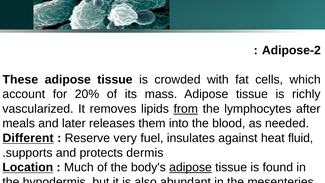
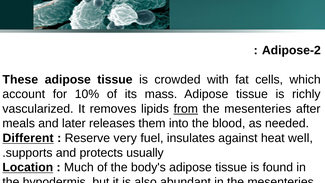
20%: 20% -> 10%
lymphocytes at (258, 109): lymphocytes -> mesenteries
fluid: fluid -> well
dermis: dermis -> usually
adipose at (191, 167) underline: present -> none
